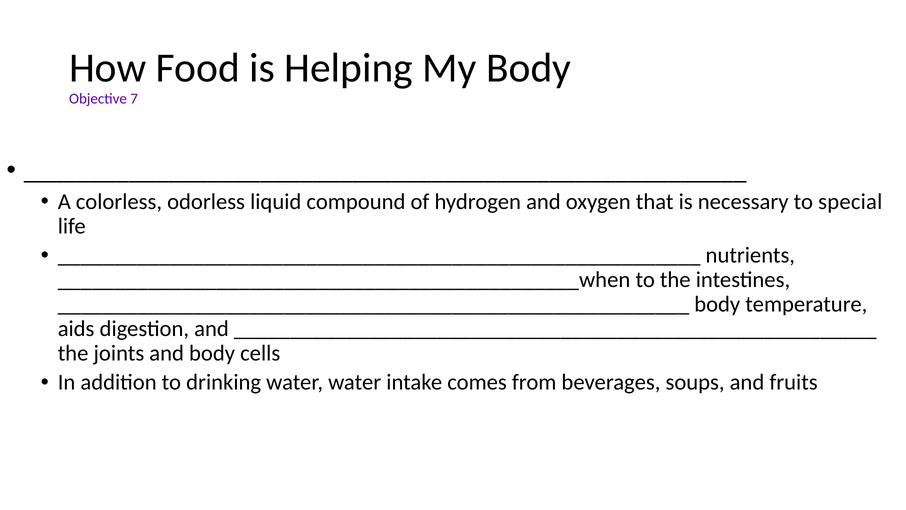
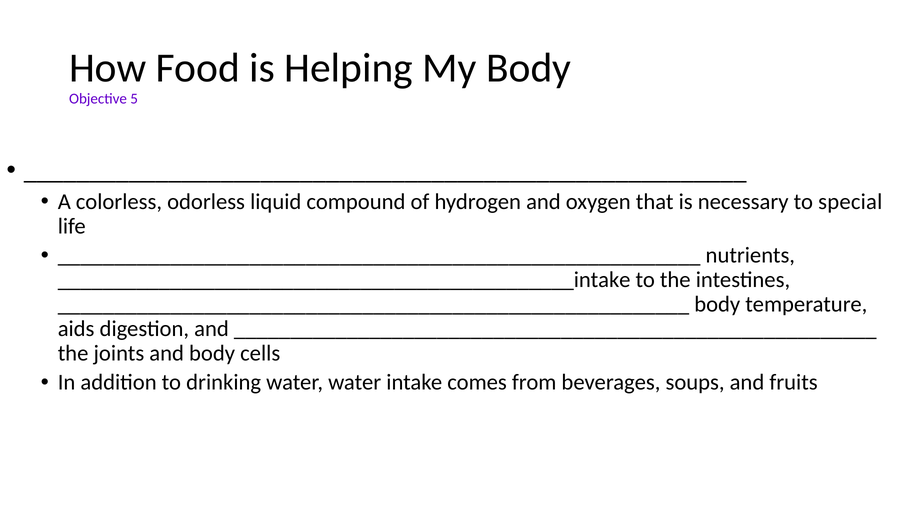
7: 7 -> 5
______________________________________________when: ______________________________________________when -> ______________________________________________intake
